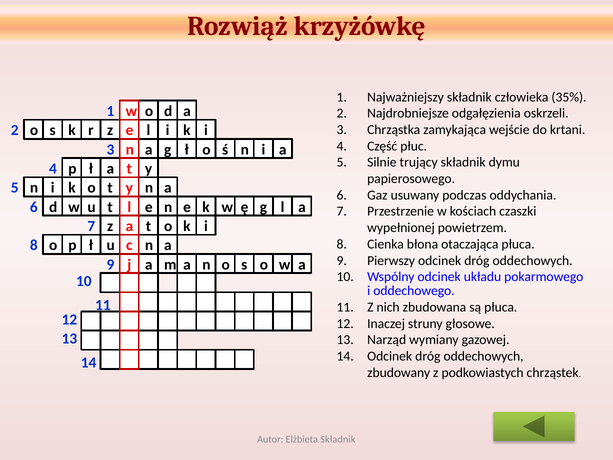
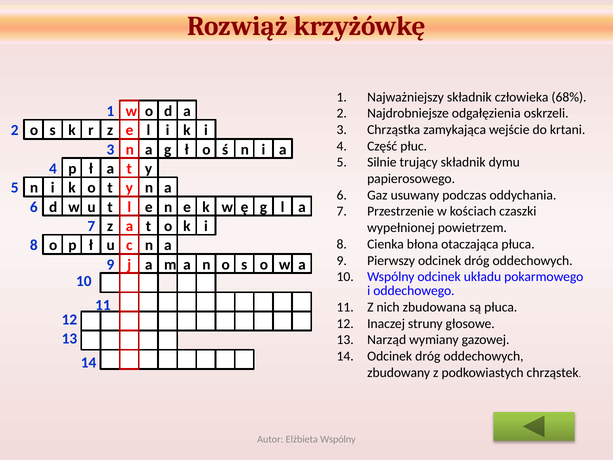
35%: 35% -> 68%
Elżbieta Składnik: Składnik -> Wspólny
